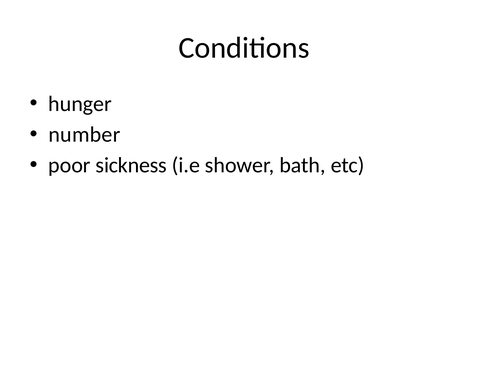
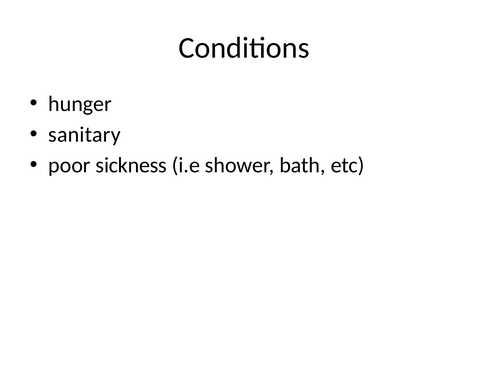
number: number -> sanitary
